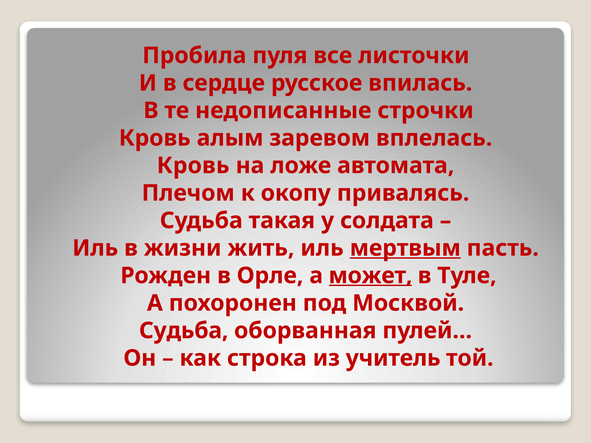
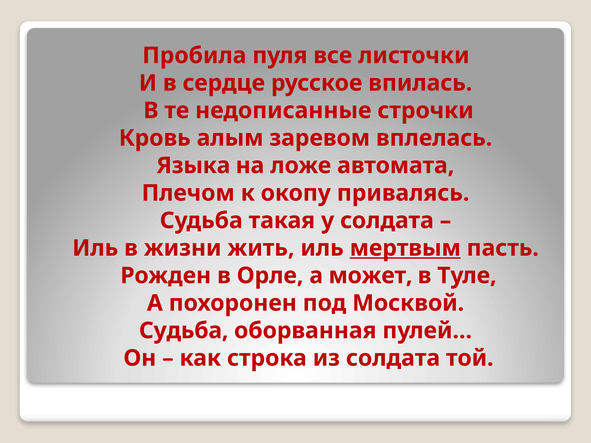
Кровь at (193, 166): Кровь -> Языка
может underline: present -> none
из учитель: учитель -> солдата
